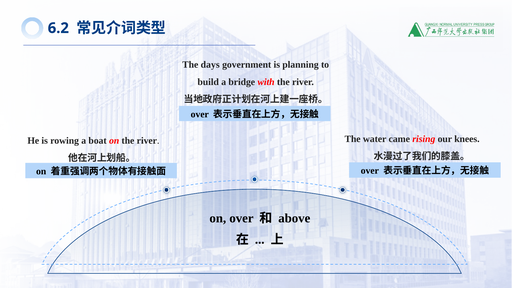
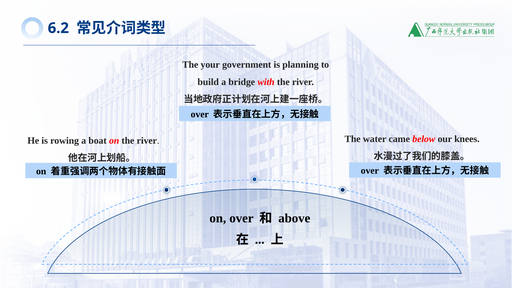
days: days -> your
rising: rising -> below
